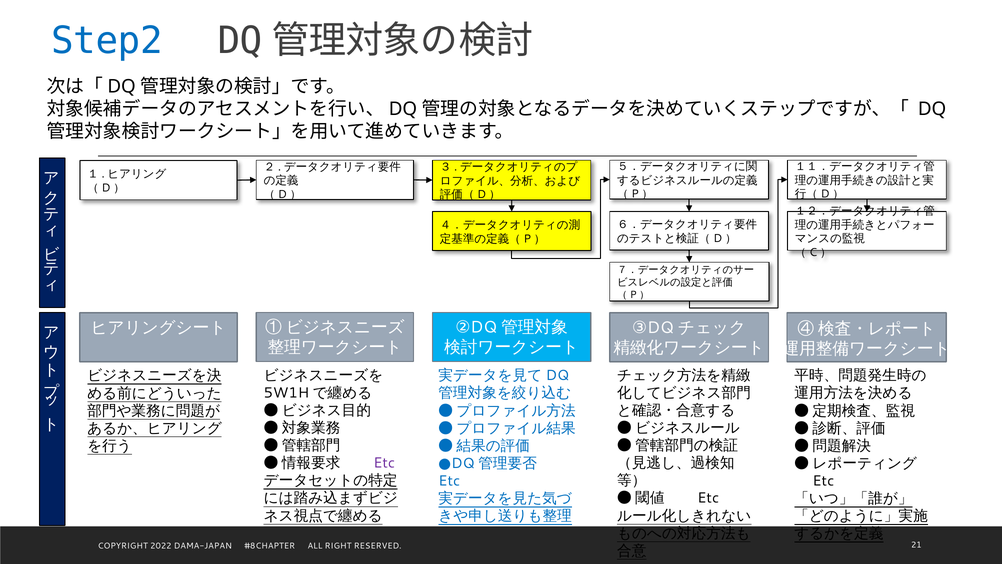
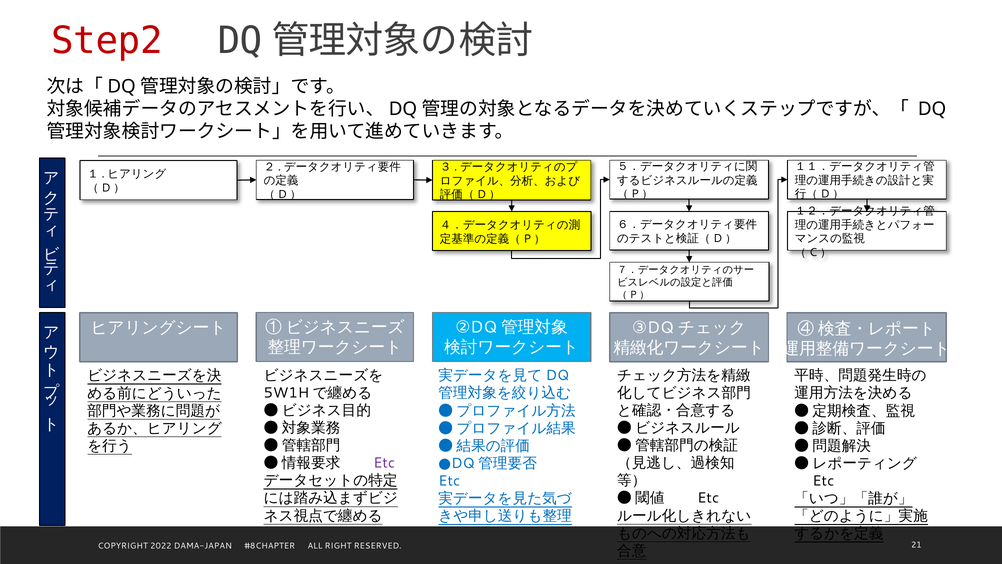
Step2 colour: blue -> red
